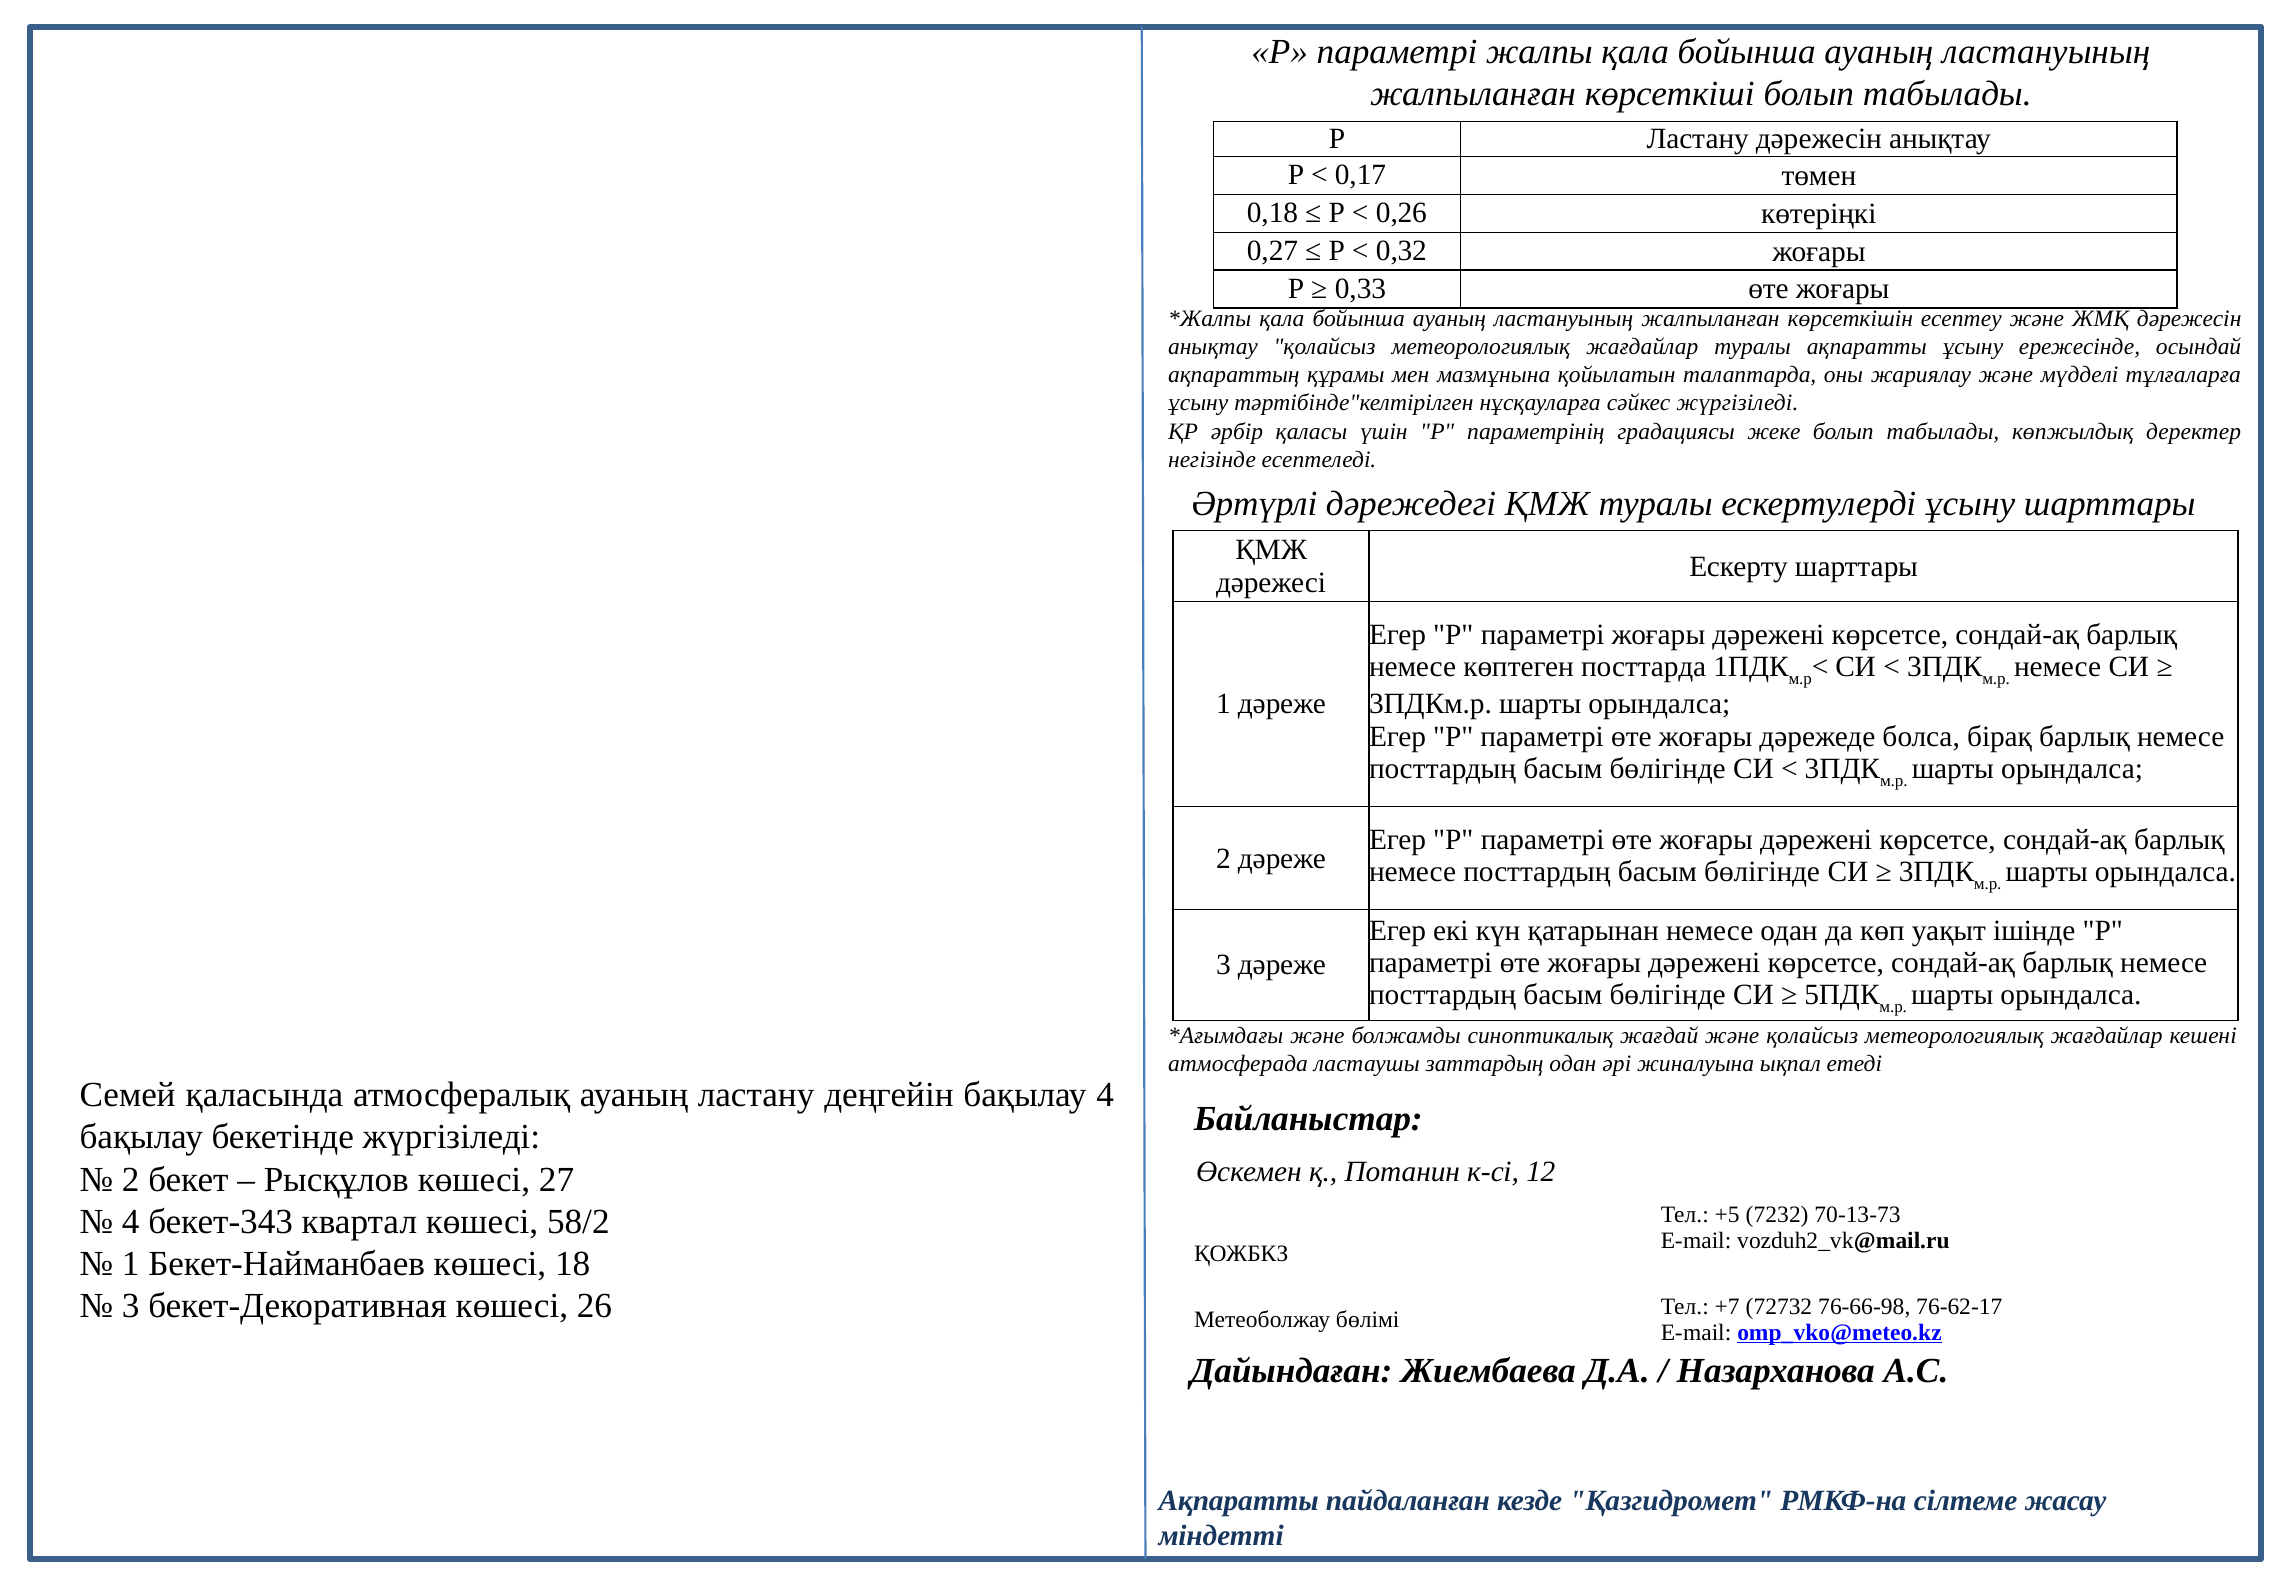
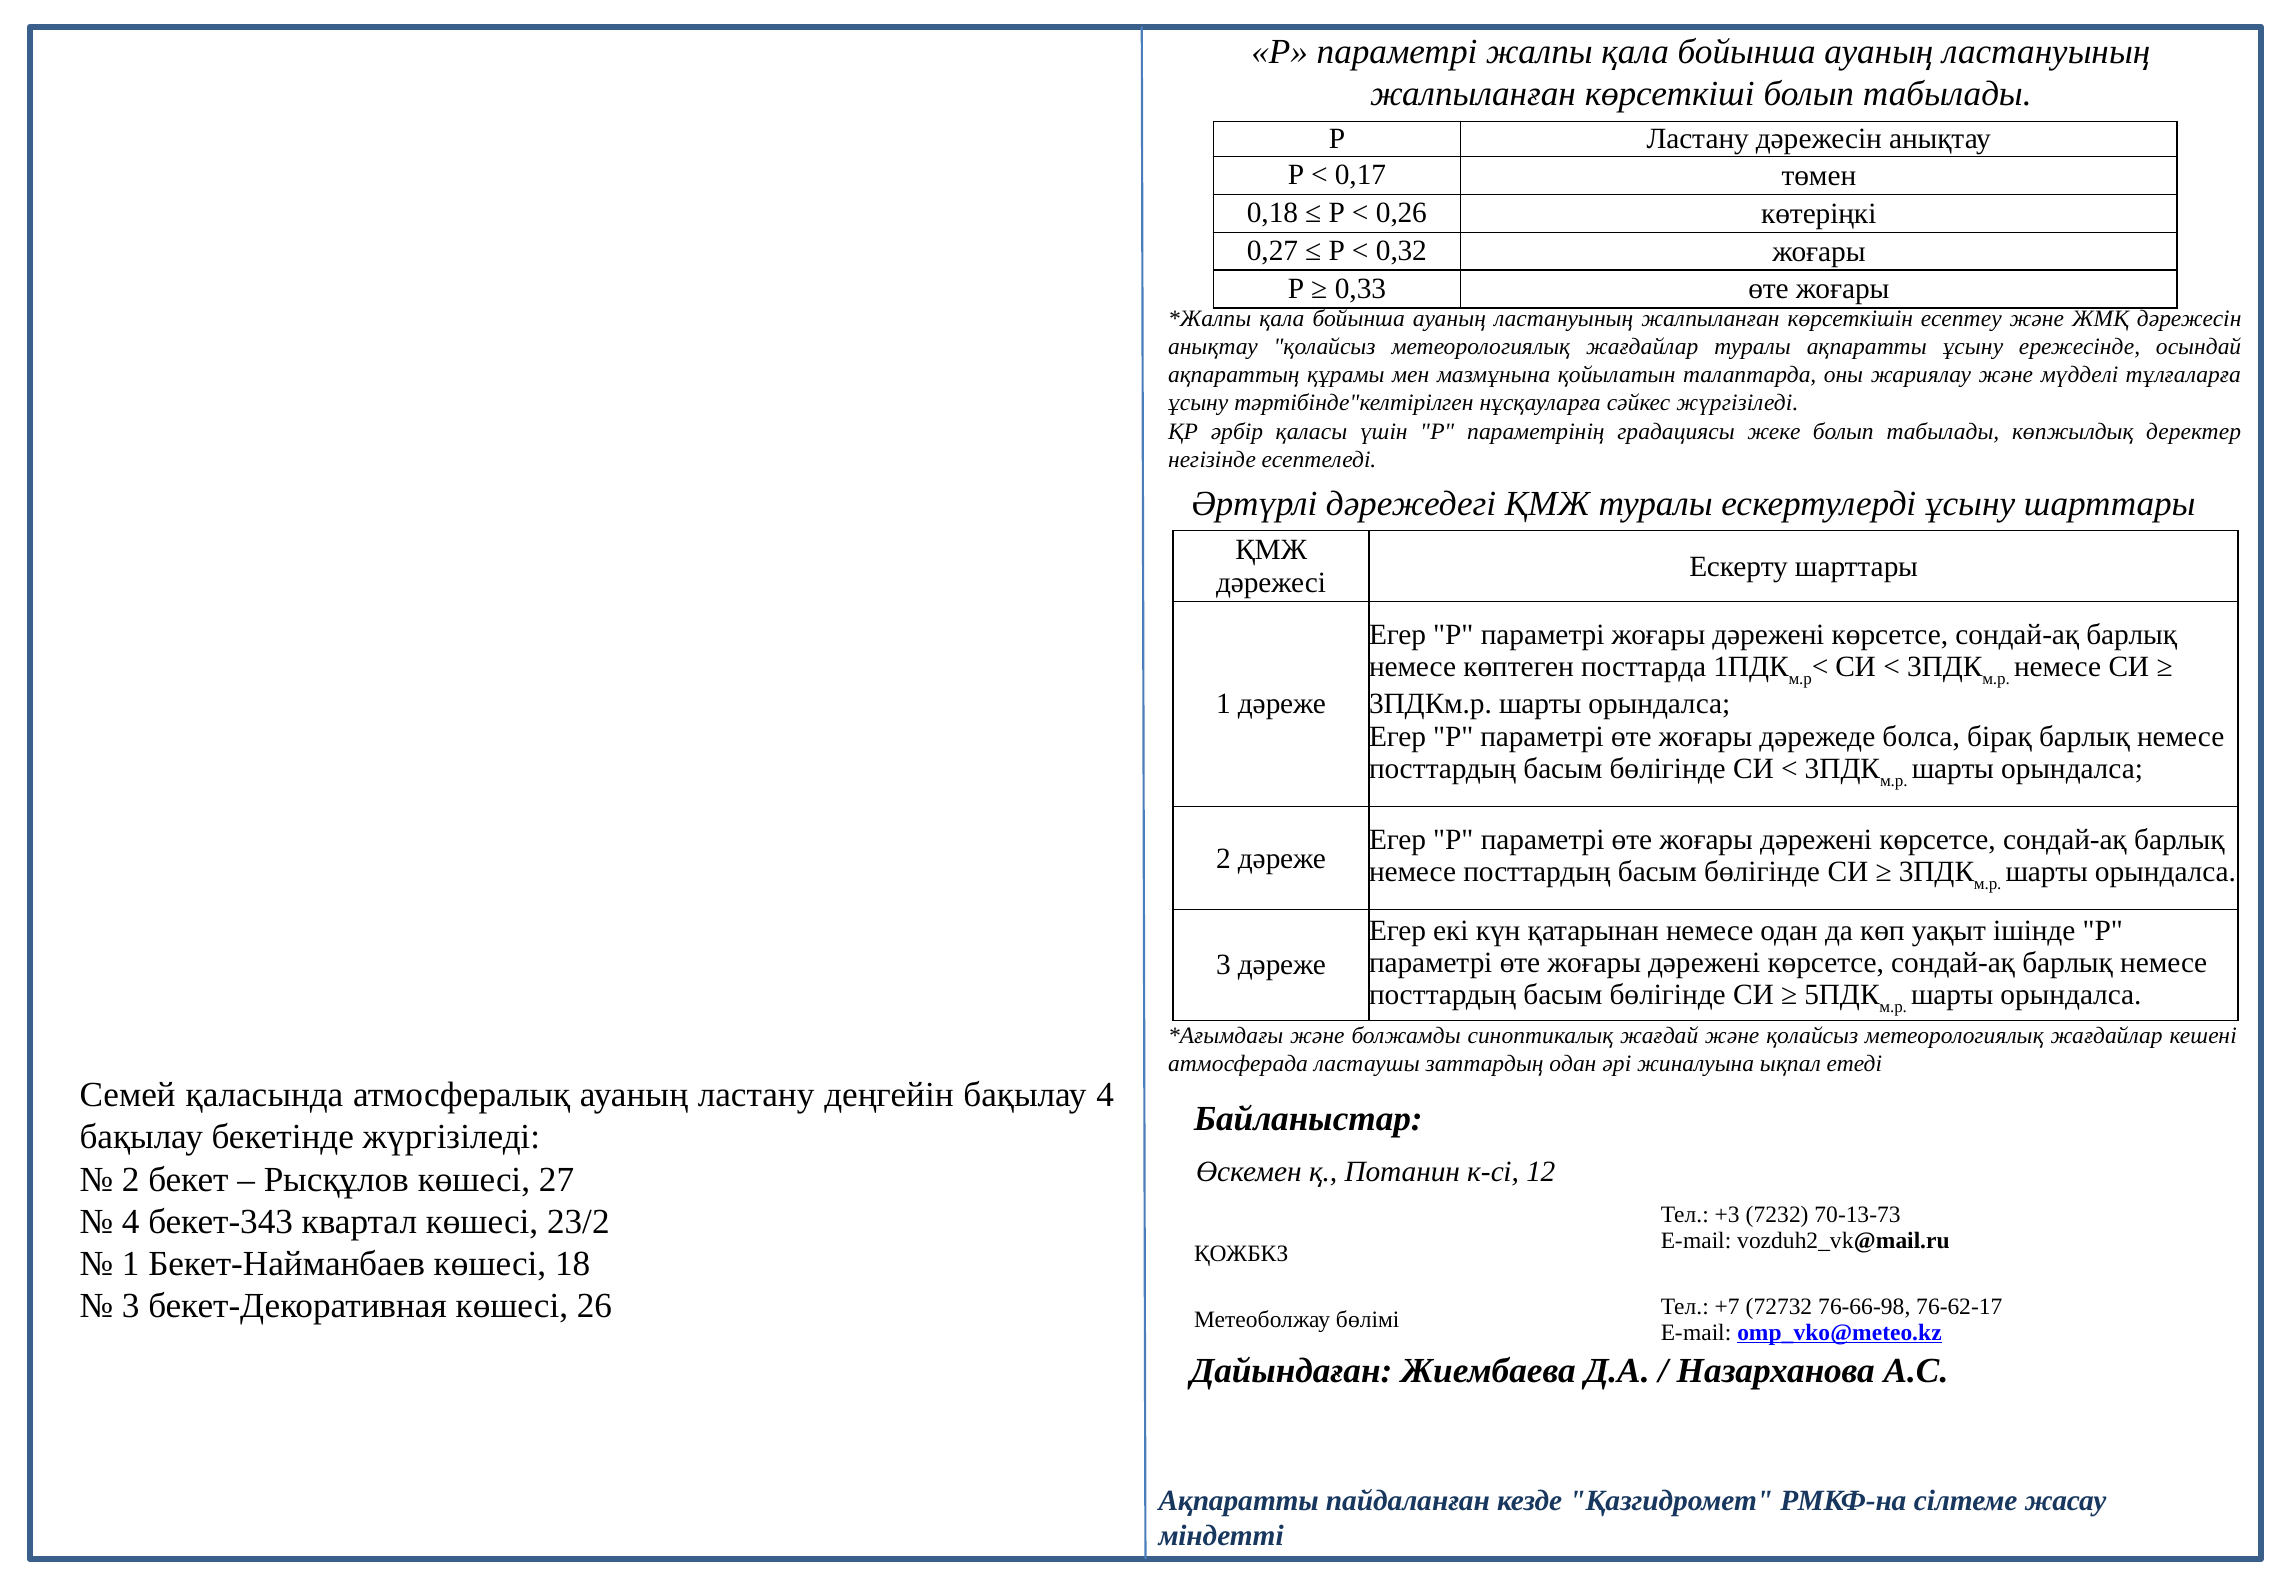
+5: +5 -> +3
58/2: 58/2 -> 23/2
